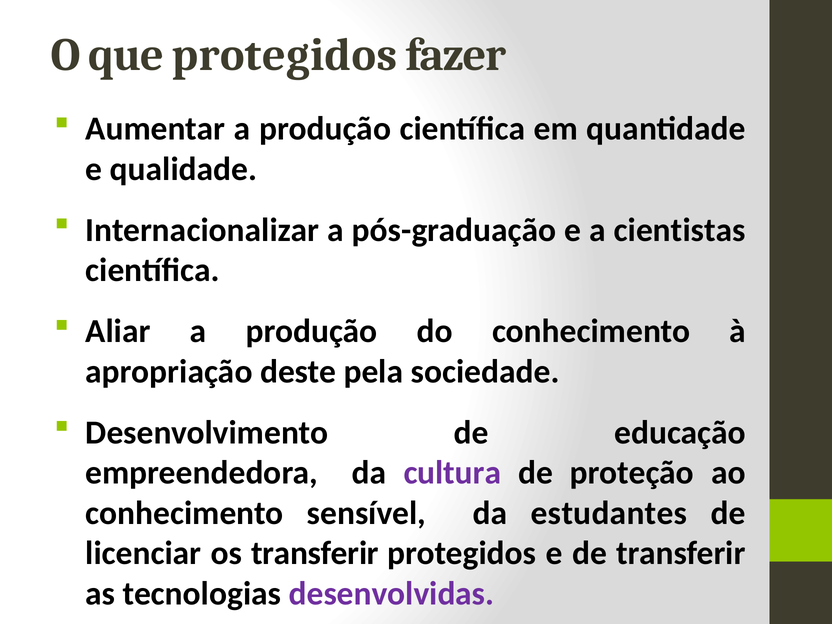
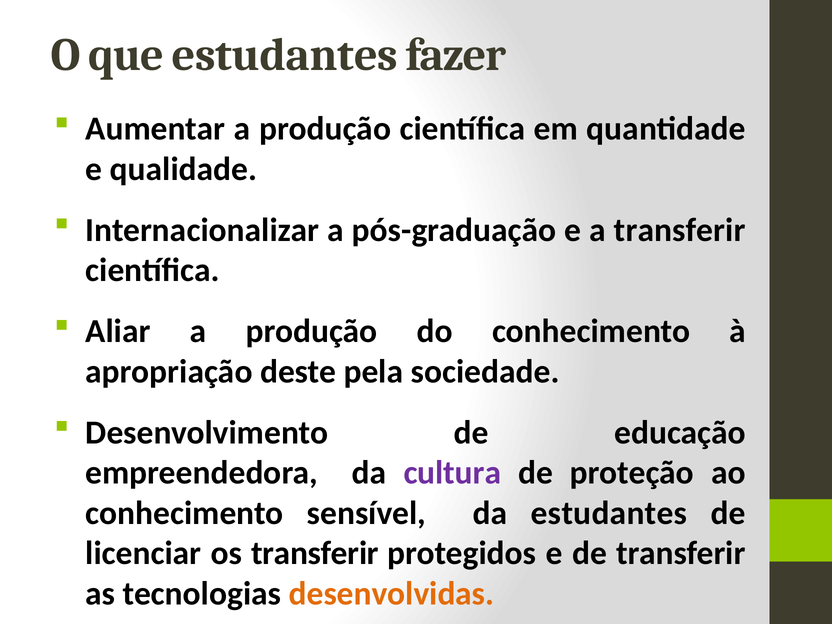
que protegidos: protegidos -> estudantes
a cientistas: cientistas -> transferir
desenvolvidas colour: purple -> orange
